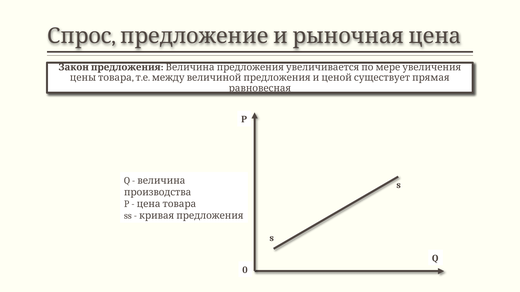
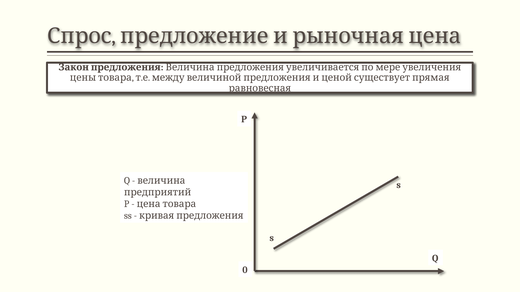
производства: производства -> предприятий
